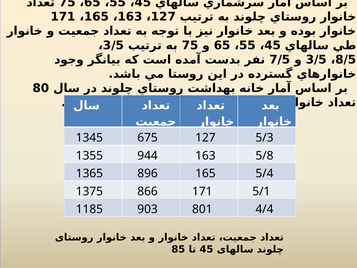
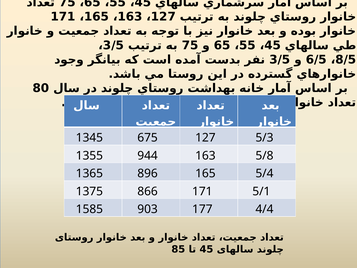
7/5 at (280, 60): 7/5 -> 3/5
3/5 at (316, 60): 3/5 -> 6/5
1185: 1185 -> 1585
801: 801 -> 177
